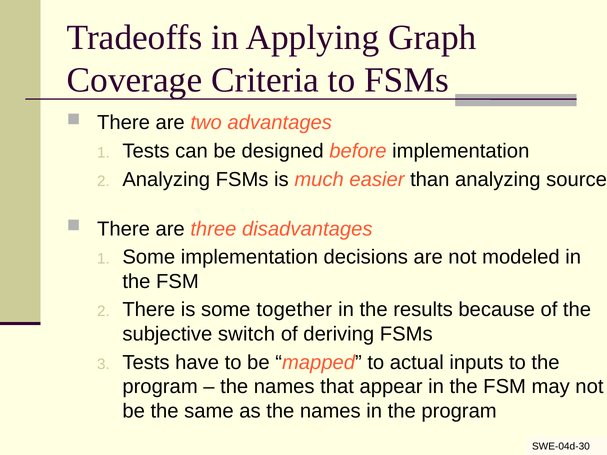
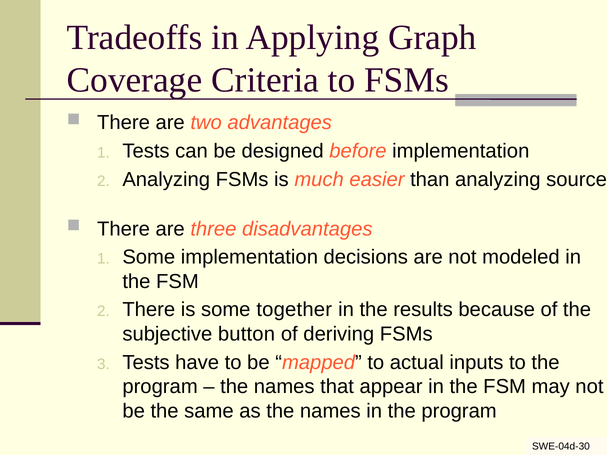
switch: switch -> button
